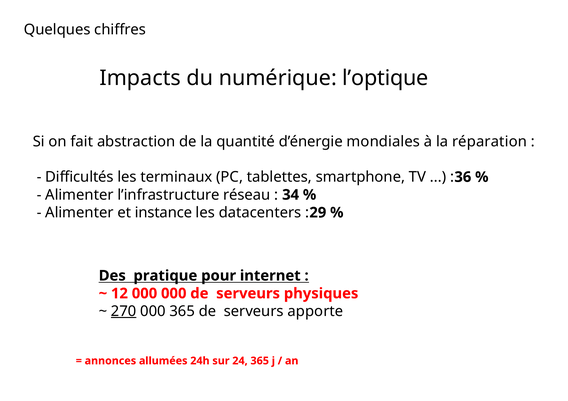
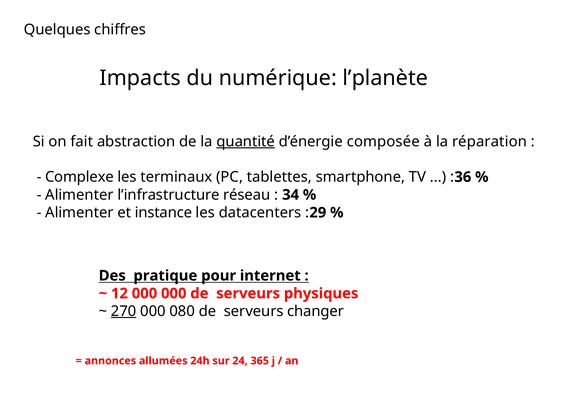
l’optique: l’optique -> l’planète
quantité underline: none -> present
mondiales: mondiales -> composée
Difficultés: Difficultés -> Complexe
000 365: 365 -> 080
apporte: apporte -> changer
